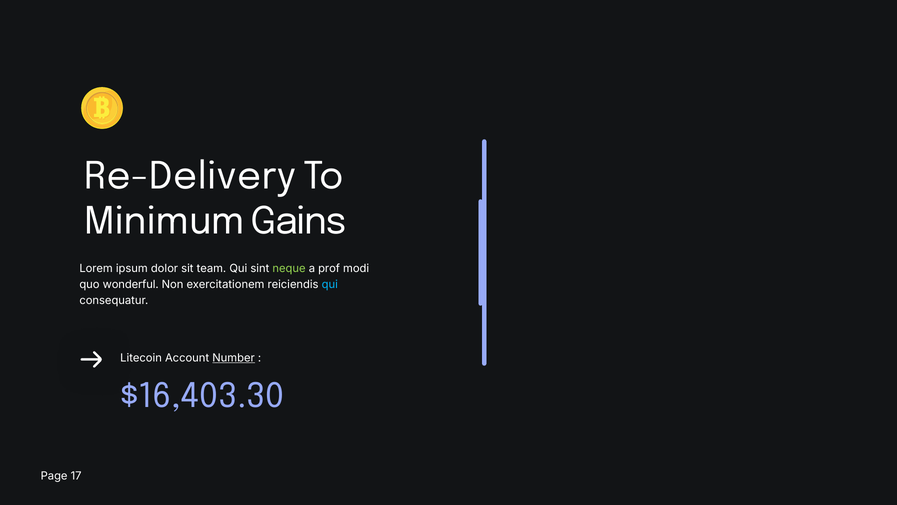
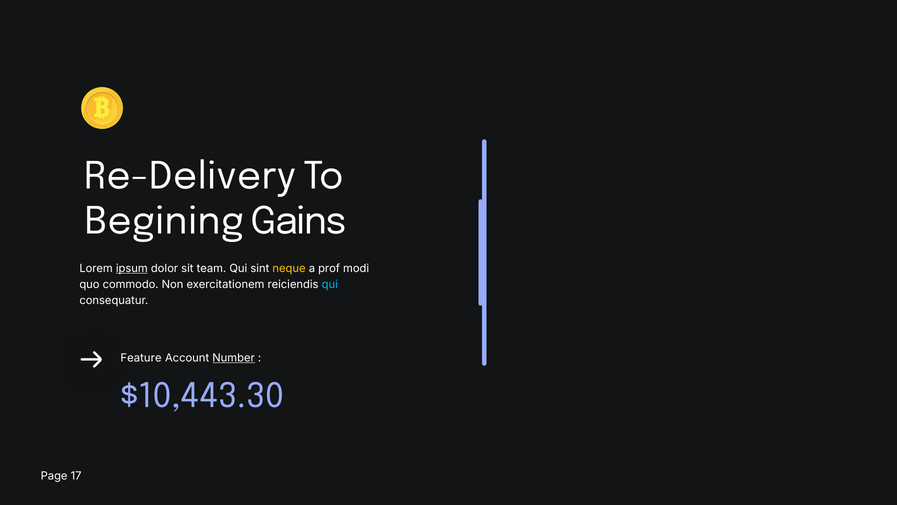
Minimum: Minimum -> Begining
ipsum underline: none -> present
neque colour: light green -> yellow
wonderful: wonderful -> commodo
Litecoin: Litecoin -> Feature
$16,403.30: $16,403.30 -> $10,443.30
